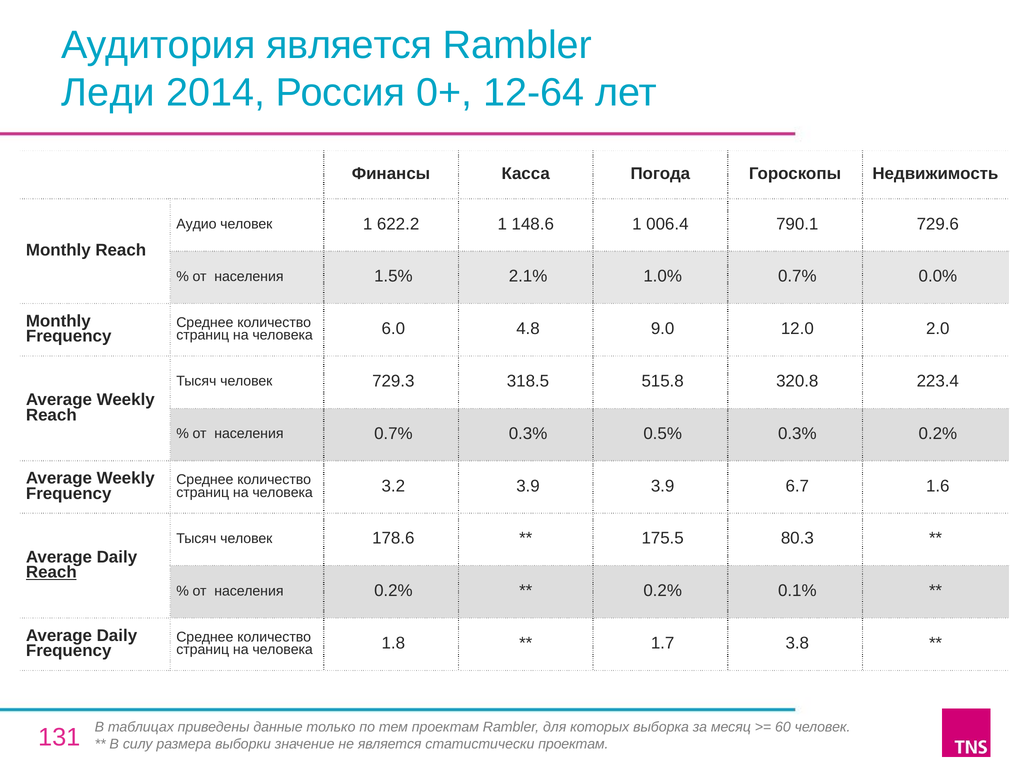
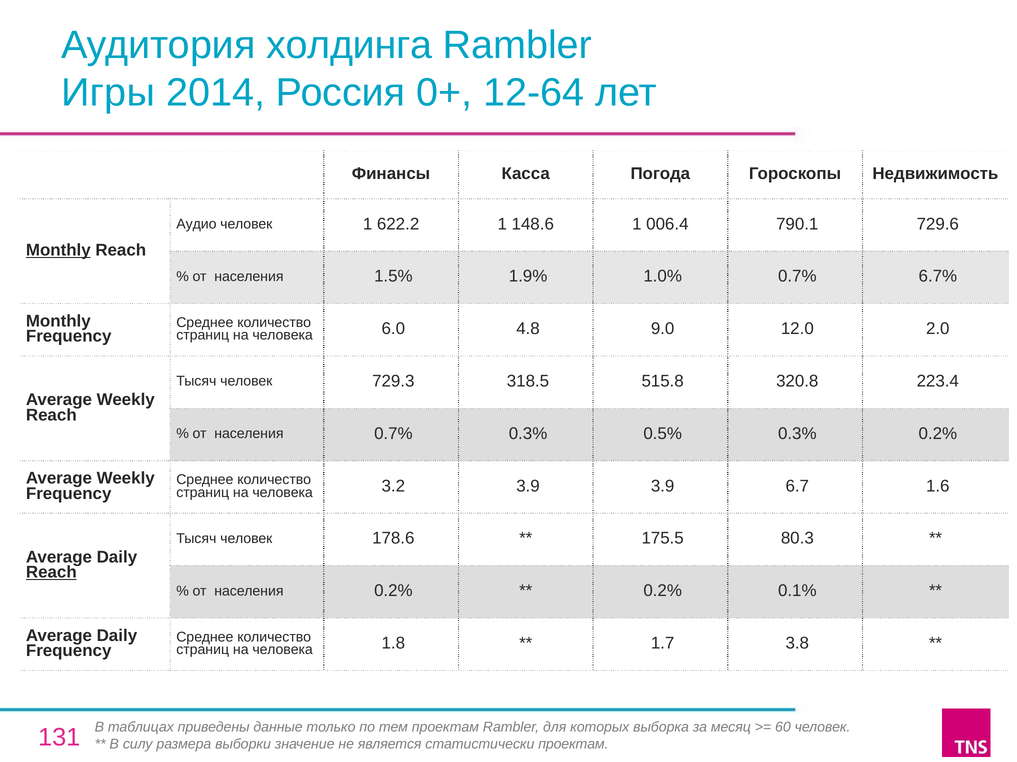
Аудитория является: является -> холдинга
Леди: Леди -> Игры
Monthly at (58, 250) underline: none -> present
2.1%: 2.1% -> 1.9%
0.0%: 0.0% -> 6.7%
